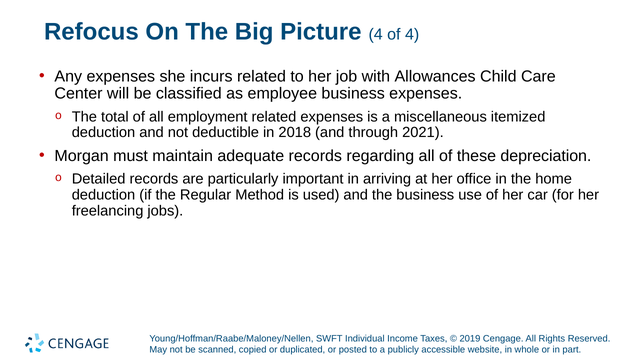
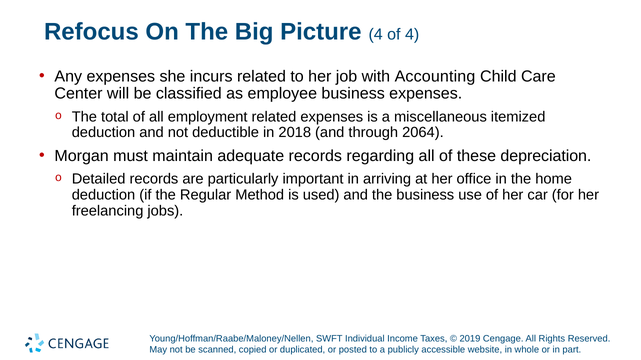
Allowances: Allowances -> Accounting
2021: 2021 -> 2064
